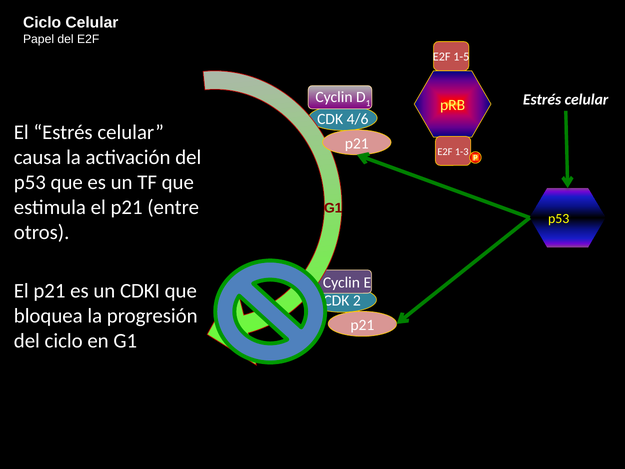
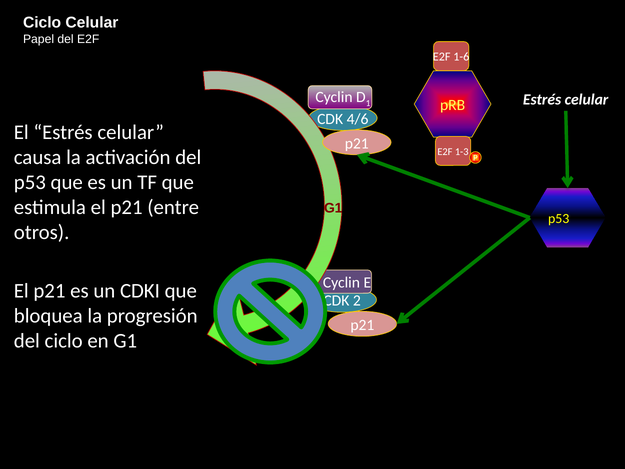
1-5: 1-5 -> 1-6
